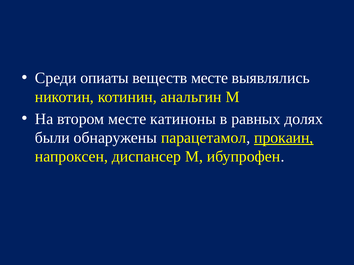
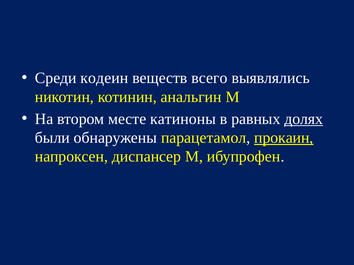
опиаты: опиаты -> кодеин
веществ месте: месте -> всего
долях underline: none -> present
